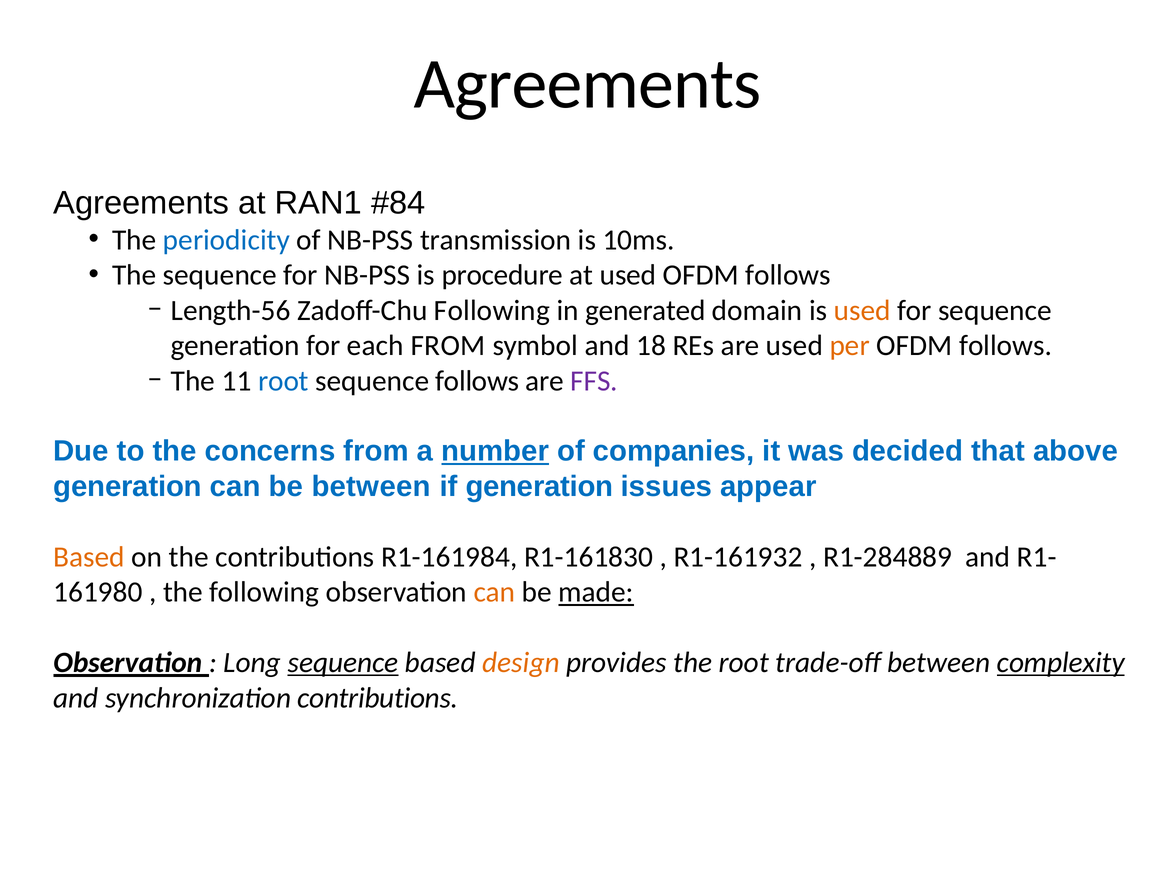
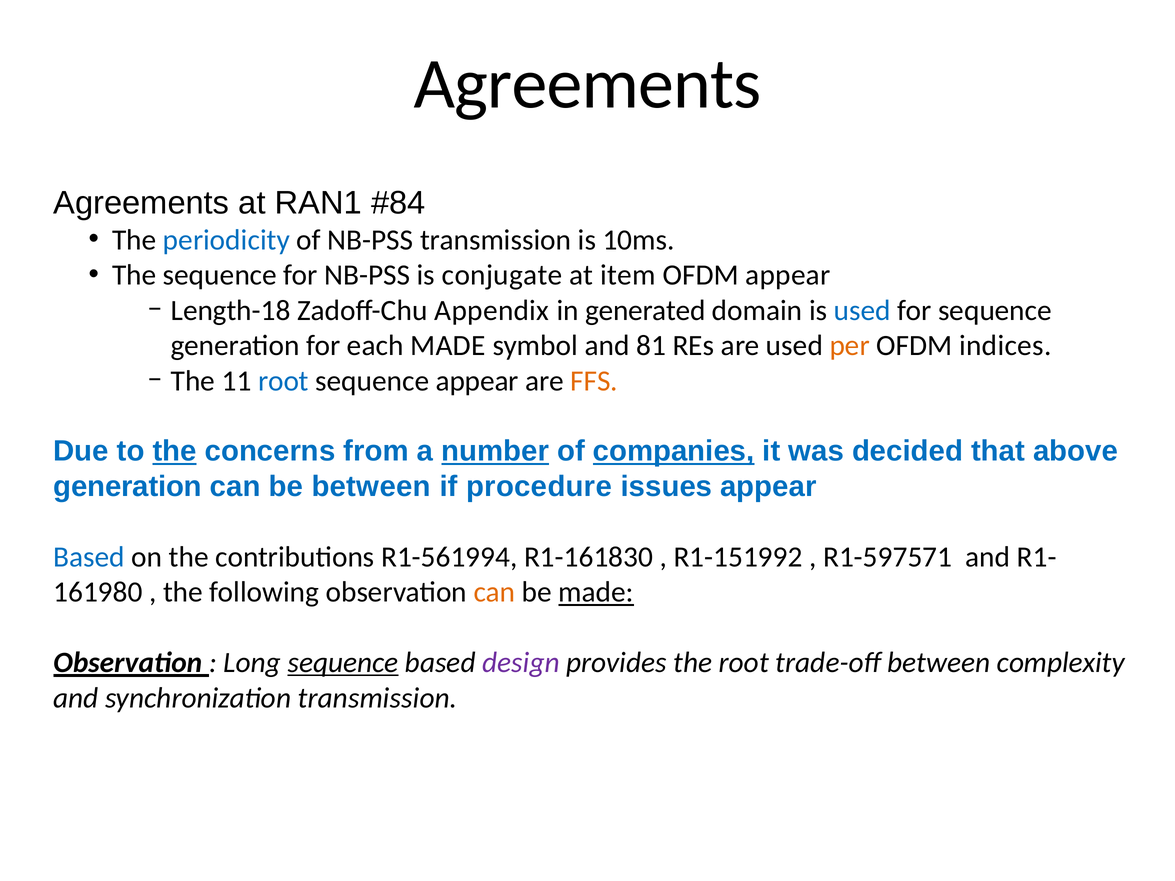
procedure: procedure -> conjugate
at used: used -> item
follows at (788, 275): follows -> appear
Length-56: Length-56 -> Length-18
Zadoff-Chu Following: Following -> Appendix
used at (862, 310) colour: orange -> blue
each FROM: FROM -> MADE
18: 18 -> 81
follows at (1006, 346): follows -> indices
sequence follows: follows -> appear
FFS colour: purple -> orange
the at (175, 451) underline: none -> present
companies underline: none -> present
if generation: generation -> procedure
Based at (89, 557) colour: orange -> blue
R1-161984: R1-161984 -> R1-561994
R1-161932: R1-161932 -> R1-151992
R1-284889: R1-284889 -> R1-597571
design colour: orange -> purple
complexity underline: present -> none
synchronization contributions: contributions -> transmission
